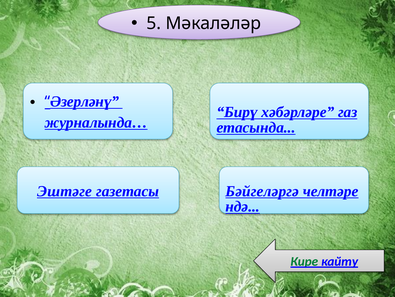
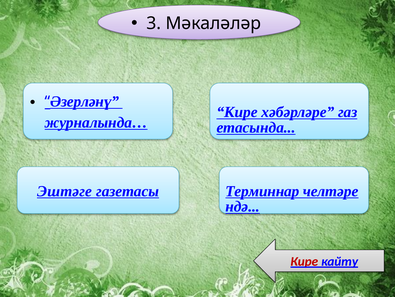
5: 5 -> 3
Бирү at (237, 112): Бирү -> Кире
Бәйгеләргә: Бәйгеләргә -> Терминнар
Кире at (304, 261) colour: green -> red
